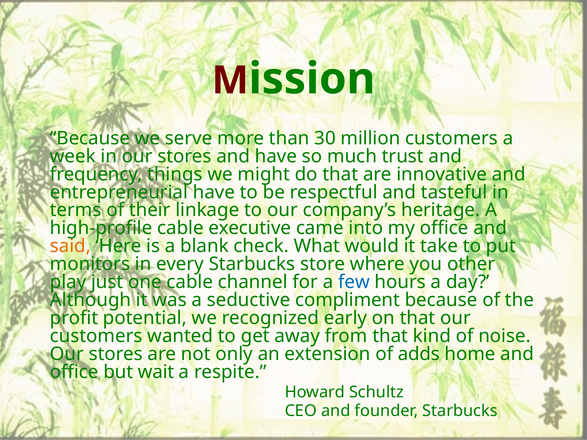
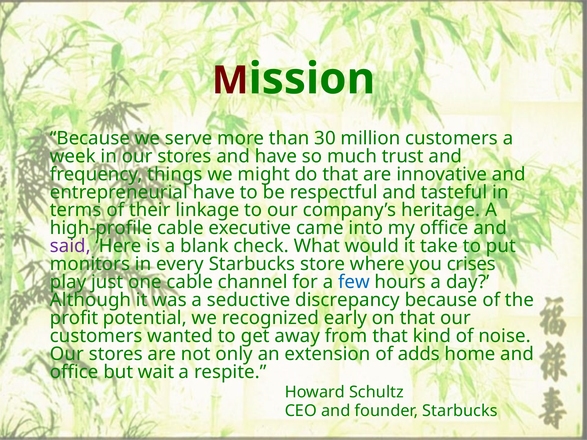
said colour: orange -> purple
other: other -> crises
compliment: compliment -> discrepancy
